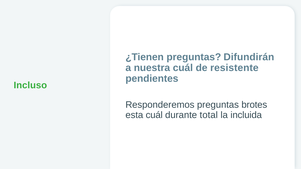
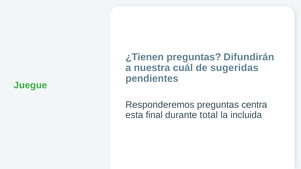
resistente: resistente -> sugeridas
Incluso: Incluso -> Juegue
brotes: brotes -> centra
esta cuál: cuál -> final
